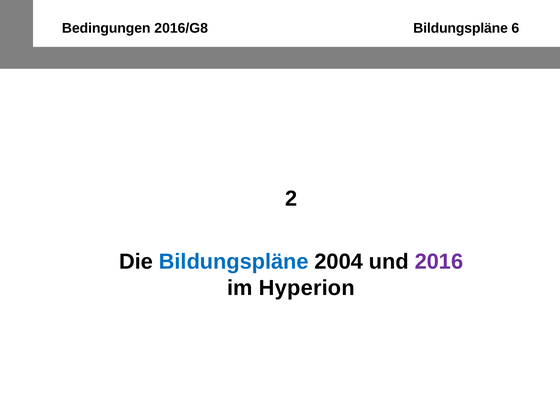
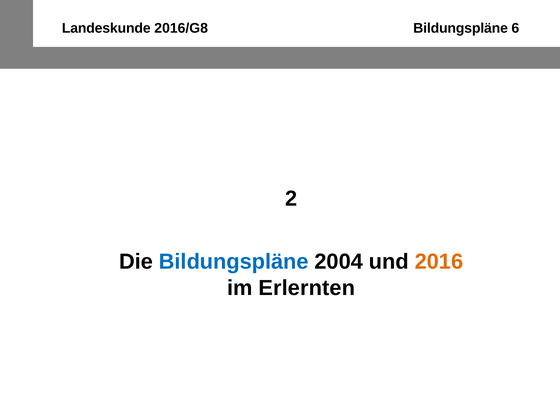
Bedingungen: Bedingungen -> Landeskunde
2016 colour: purple -> orange
Hyperion: Hyperion -> Erlernten
